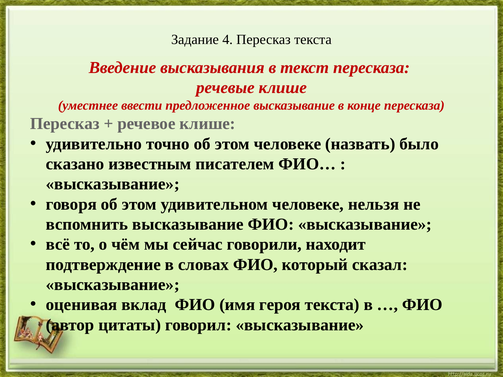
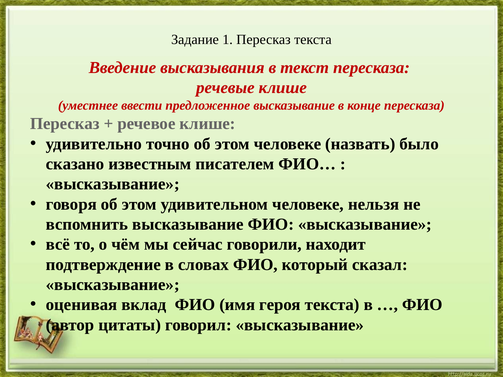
4: 4 -> 1
